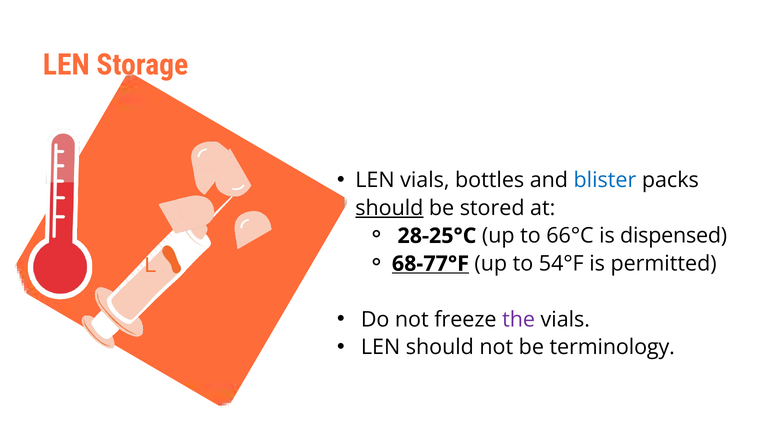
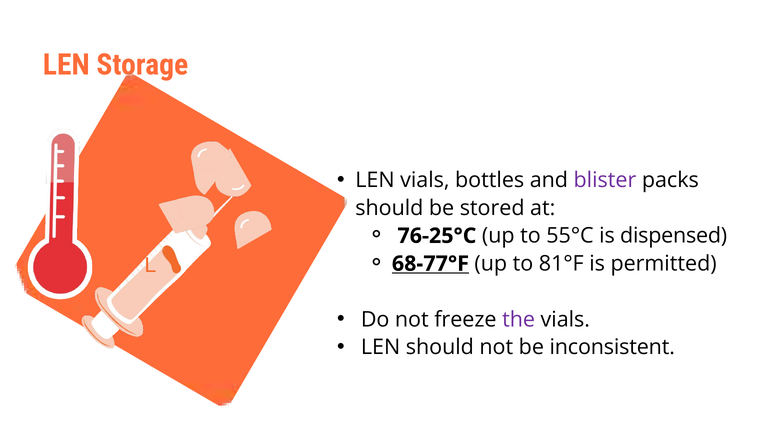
blister colour: blue -> purple
should at (389, 208) underline: present -> none
28-25°C: 28-25°C -> 76-25°C
66°C: 66°C -> 55°C
54°F: 54°F -> 81°F
terminology: terminology -> inconsistent
